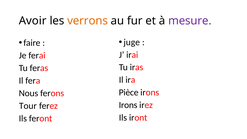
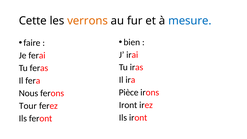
Avoir: Avoir -> Cette
mesure colour: purple -> blue
juge: juge -> bien
Irons at (128, 105): Irons -> Iront
